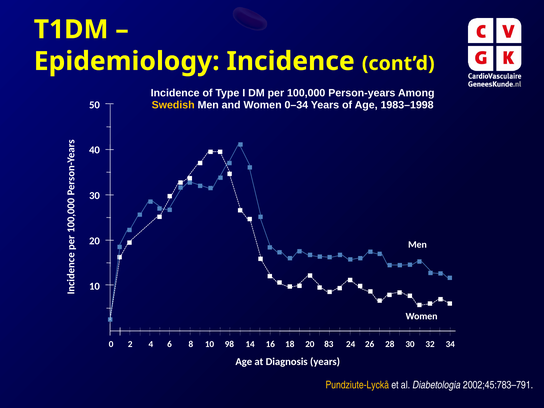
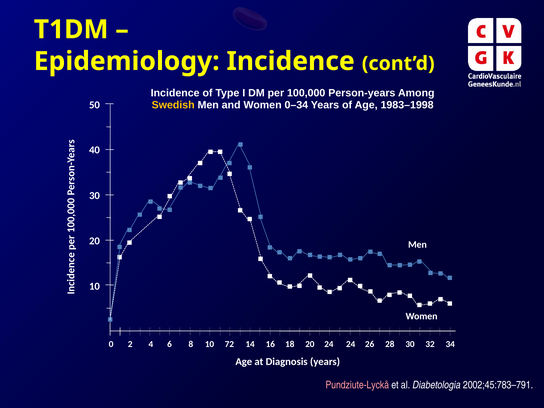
98: 98 -> 72
20 83: 83 -> 24
Pundziute-Lyckå colour: yellow -> pink
